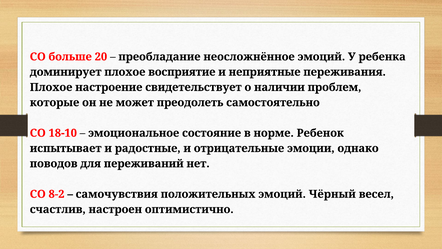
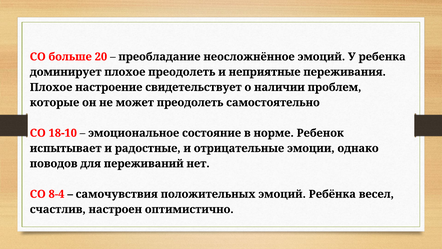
плохое восприятие: восприятие -> преодолеть
8-2: 8-2 -> 8-4
Чёрный: Чёрный -> Ребёнка
